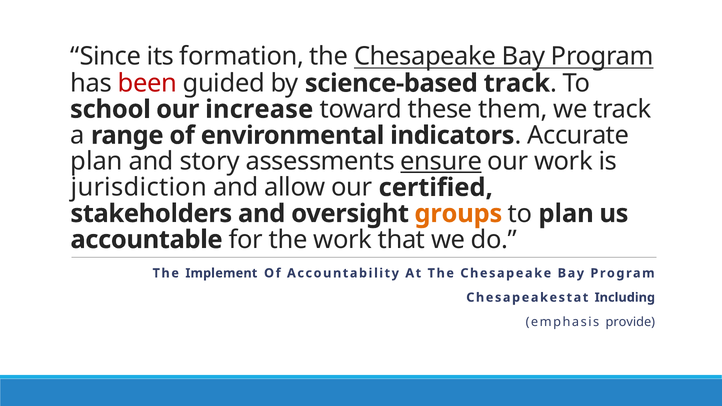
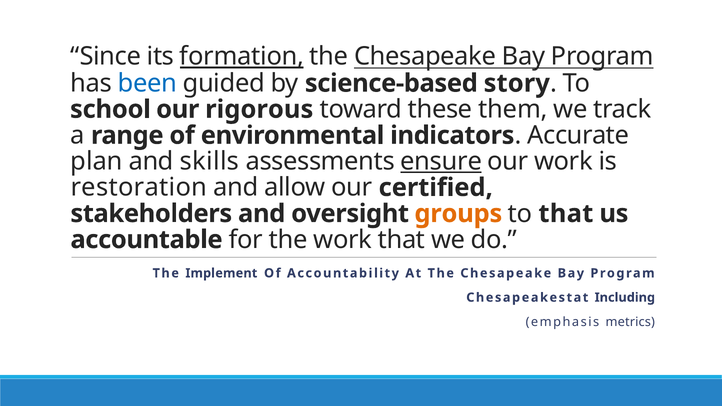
formation underline: none -> present
been colour: red -> blue
science-based track: track -> story
increase: increase -> rigorous
story: story -> skills
jurisdiction: jurisdiction -> restoration
to plan: plan -> that
provide: provide -> metrics
